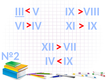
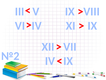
III underline: present -> none
